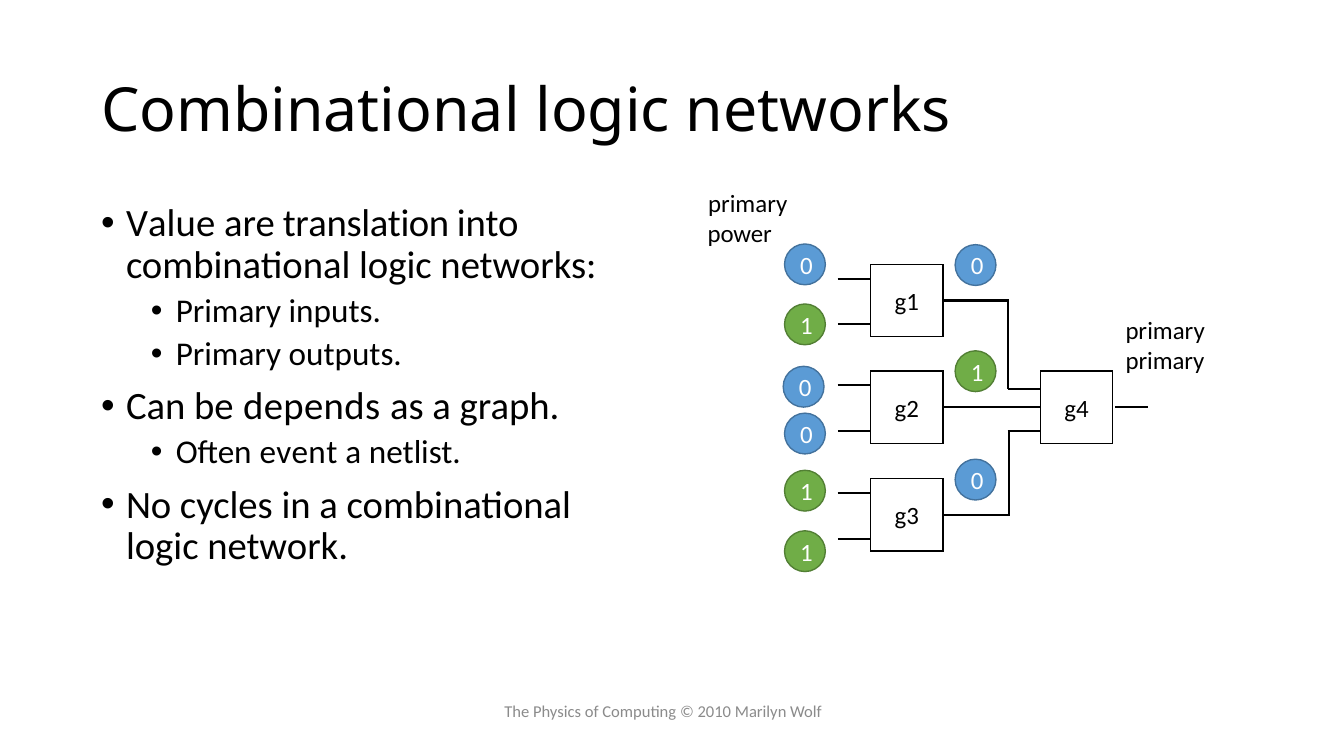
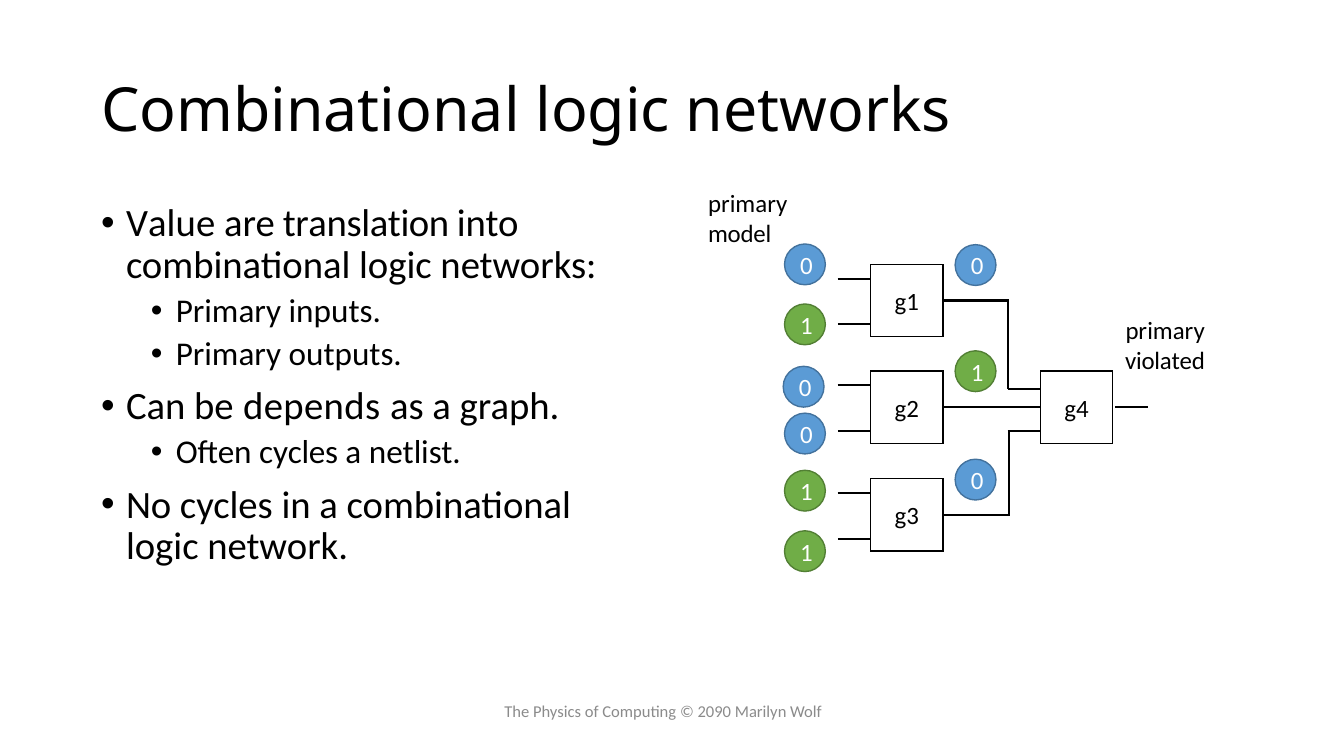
power: power -> model
primary at (1165, 361): primary -> violated
Often event: event -> cycles
2010: 2010 -> 2090
